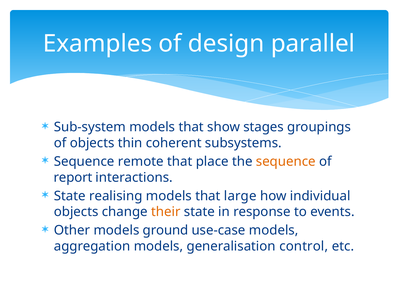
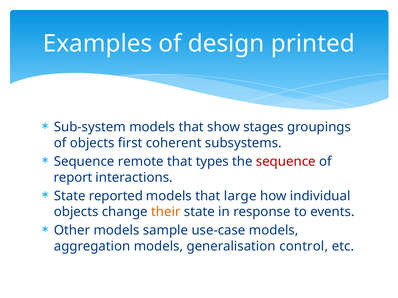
parallel: parallel -> printed
thin: thin -> first
place: place -> types
sequence at (286, 162) colour: orange -> red
realising: realising -> reported
ground: ground -> sample
